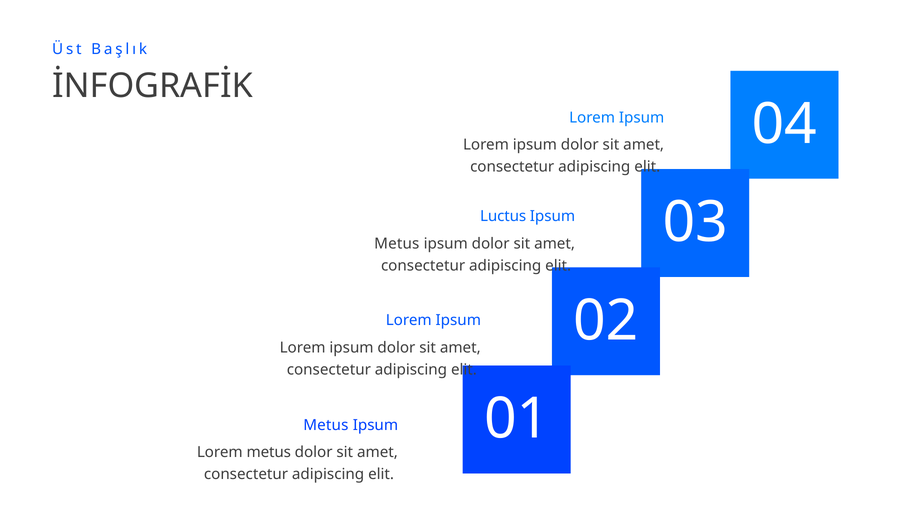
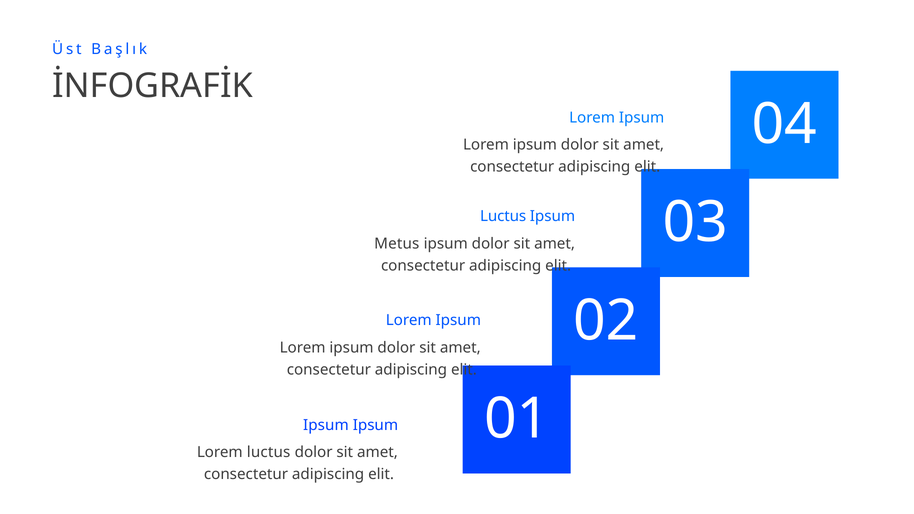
Metus at (326, 425): Metus -> Ipsum
Lorem metus: metus -> luctus
